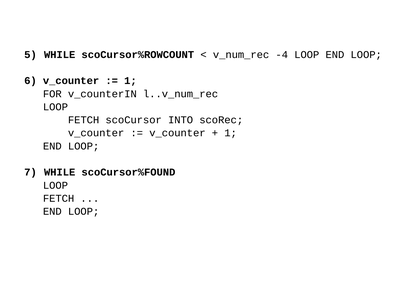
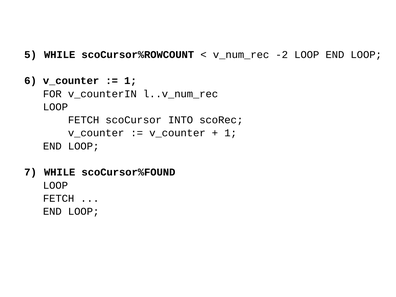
-4: -4 -> -2
